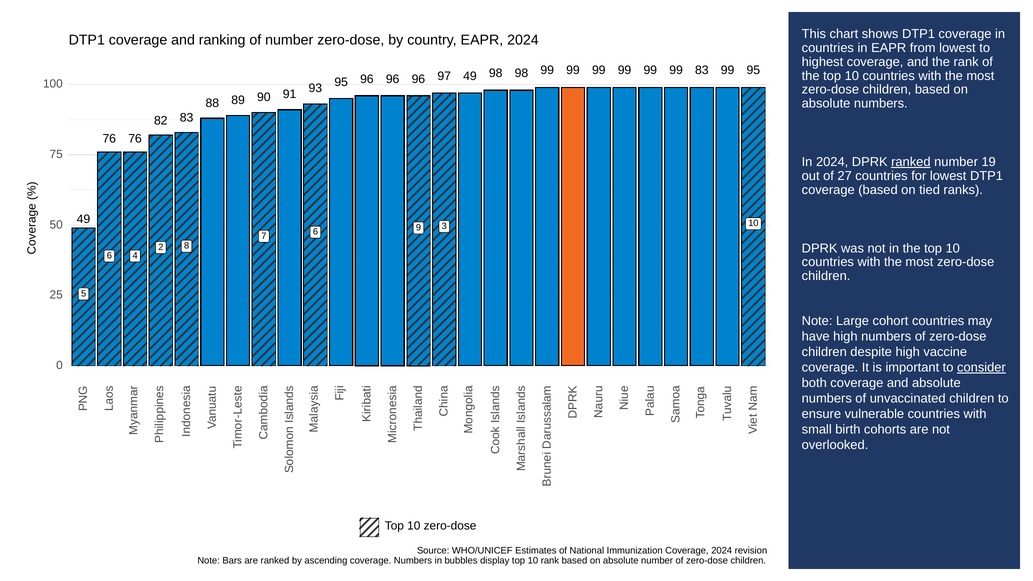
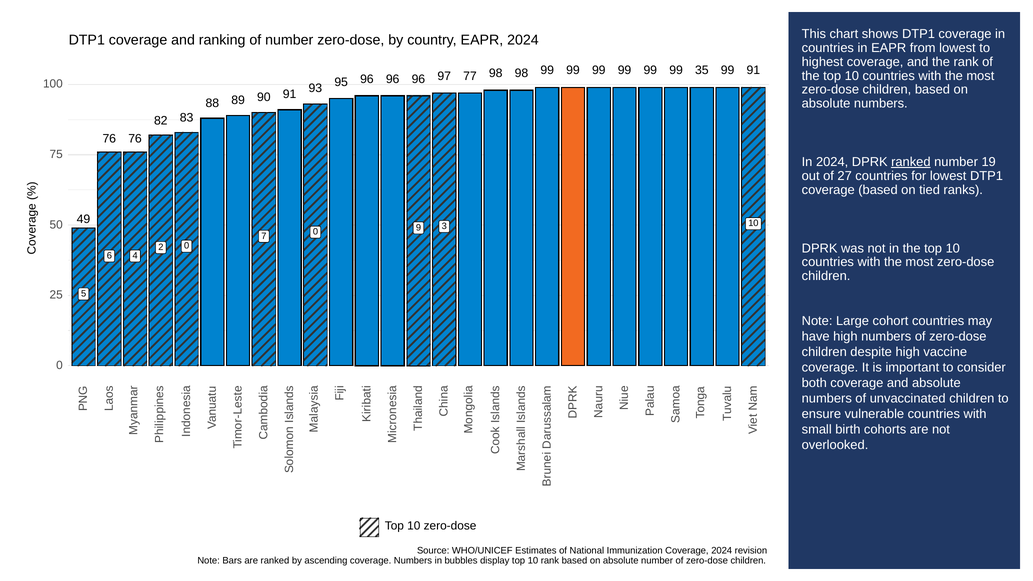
99 83: 83 -> 35
98 95: 95 -> 91
97 49: 49 -> 77
7 6: 6 -> 0
2 8: 8 -> 0
consider underline: present -> none
